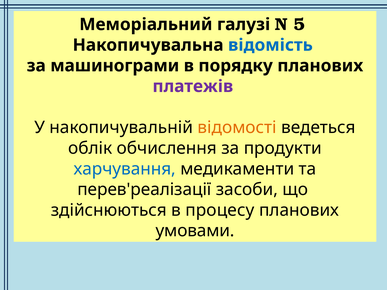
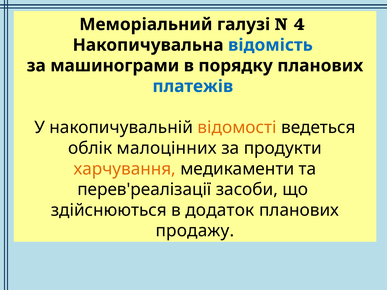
5: 5 -> 4
платежів colour: purple -> blue
обчислення: обчислення -> малоцінних
харчування colour: blue -> orange
процесу: процесу -> додаток
умовами: умовами -> продажу
